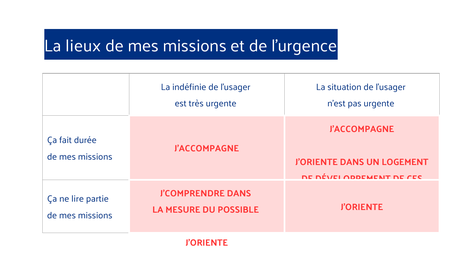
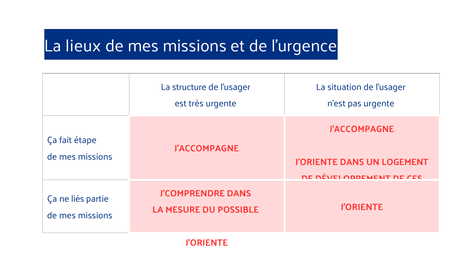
indéfinie: indéfinie -> structure
durée: durée -> étape
lire: lire -> liés
